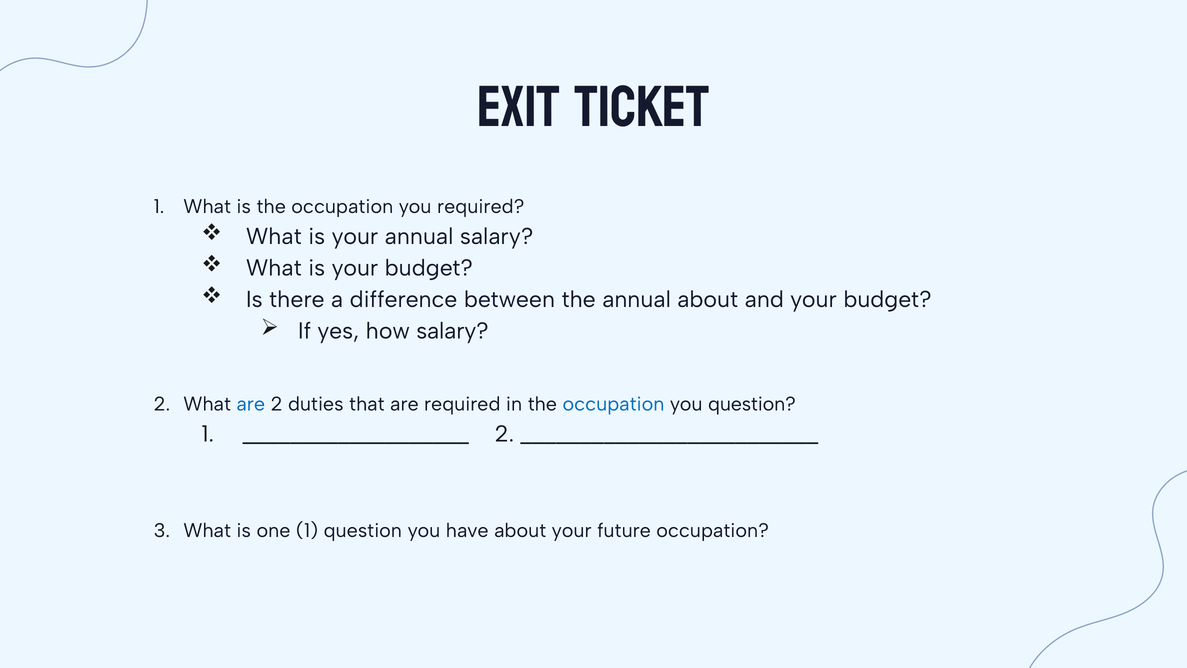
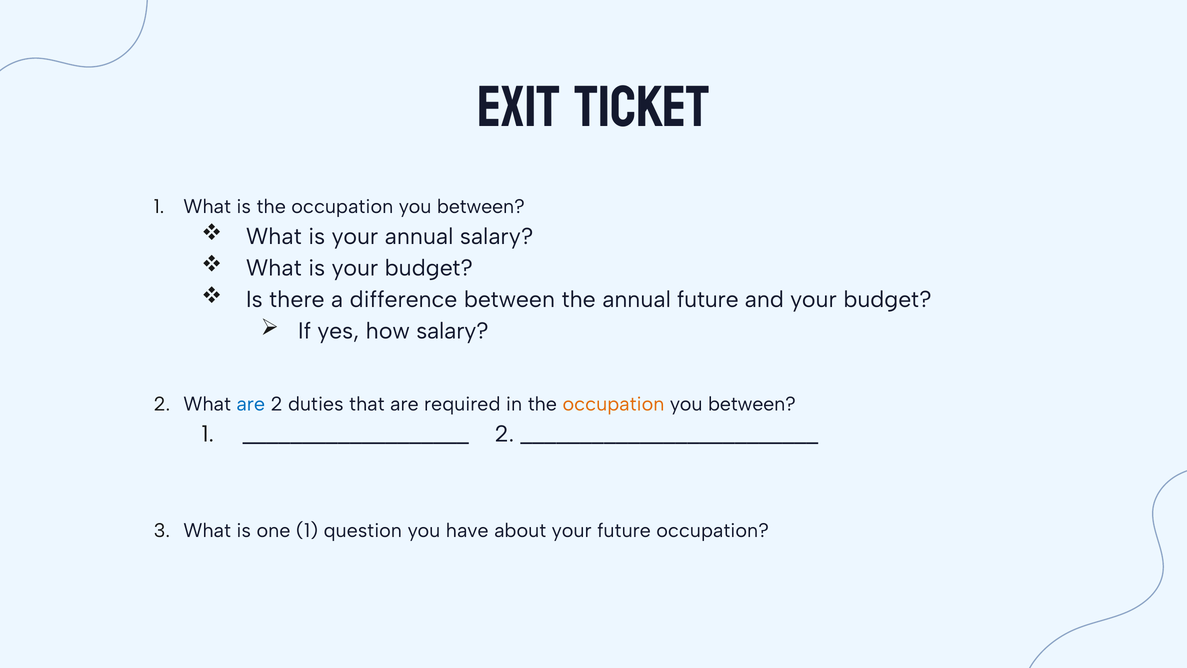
required at (481, 206): required -> between
annual about: about -> future
occupation at (614, 404) colour: blue -> orange
question at (752, 404): question -> between
